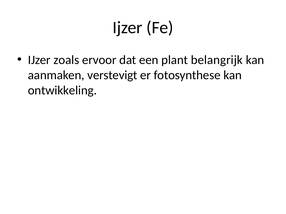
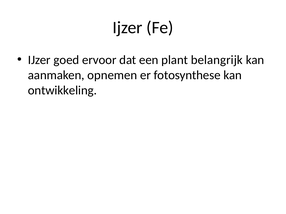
zoals: zoals -> goed
verstevigt: verstevigt -> opnemen
